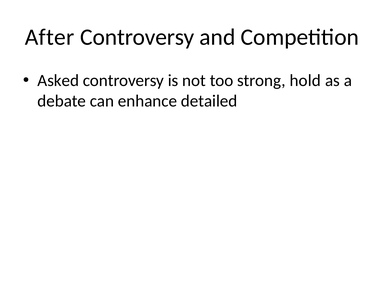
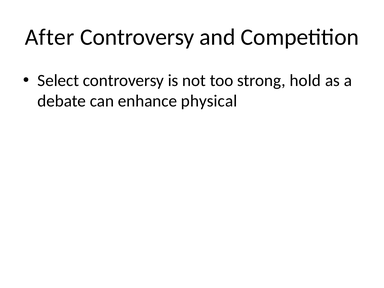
Asked: Asked -> Select
detailed: detailed -> physical
